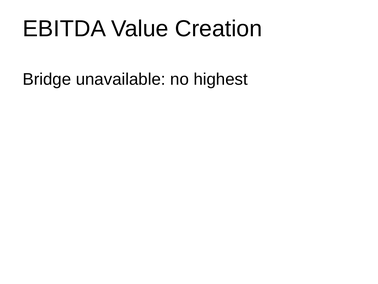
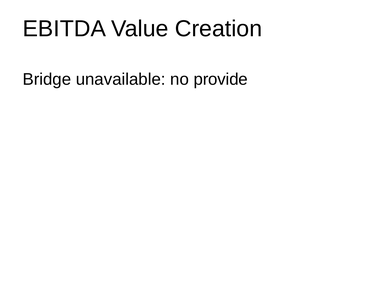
highest: highest -> provide
